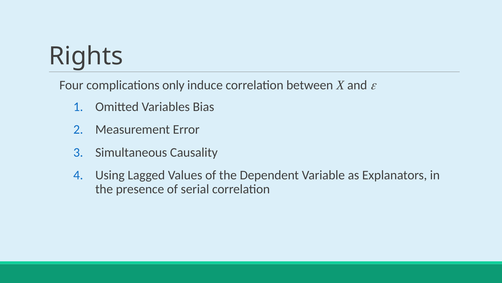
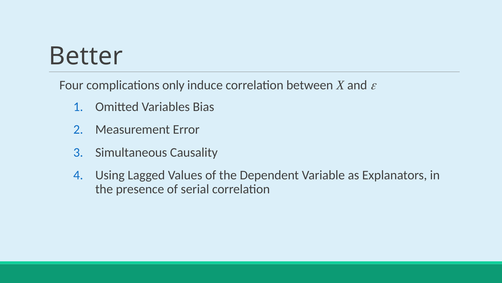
Rights: Rights -> Better
